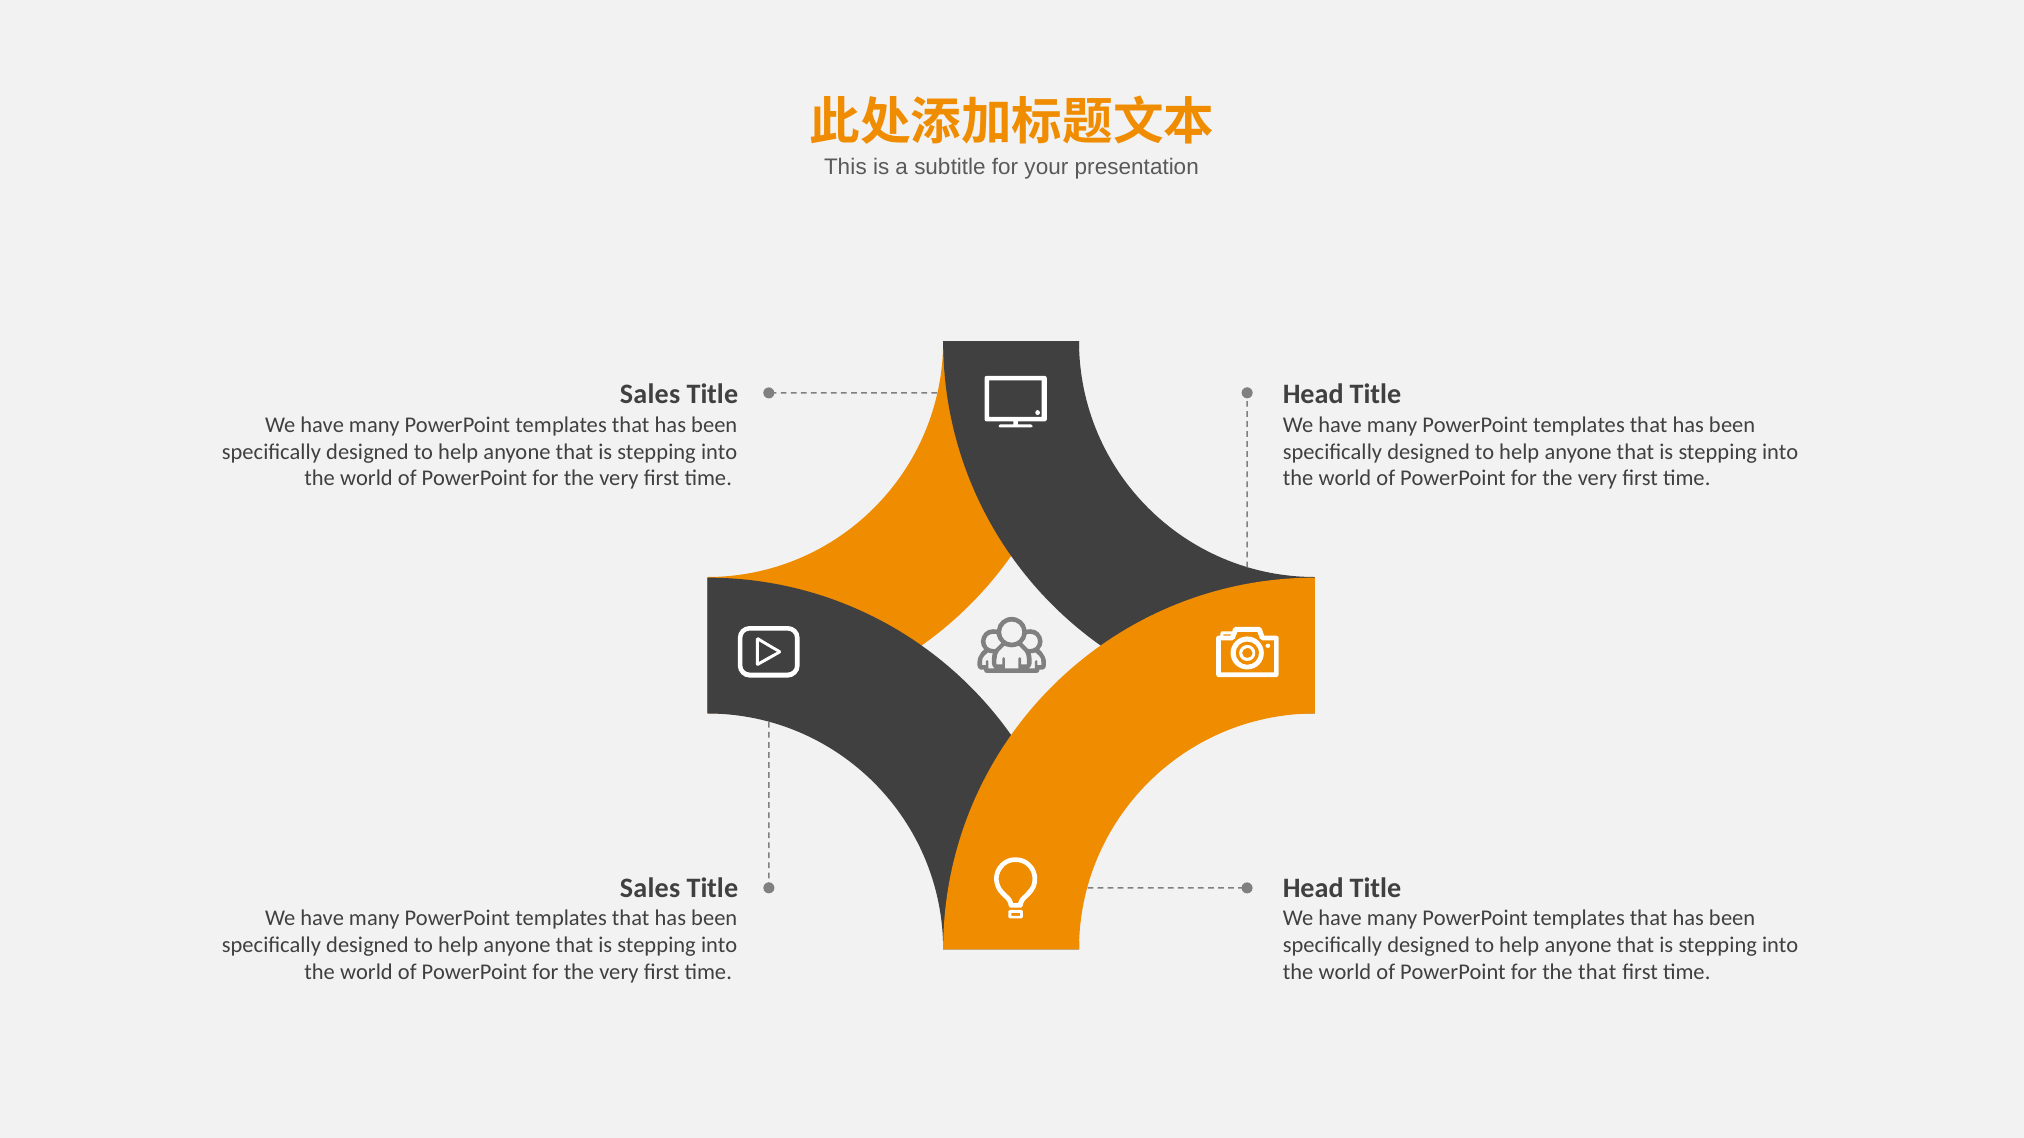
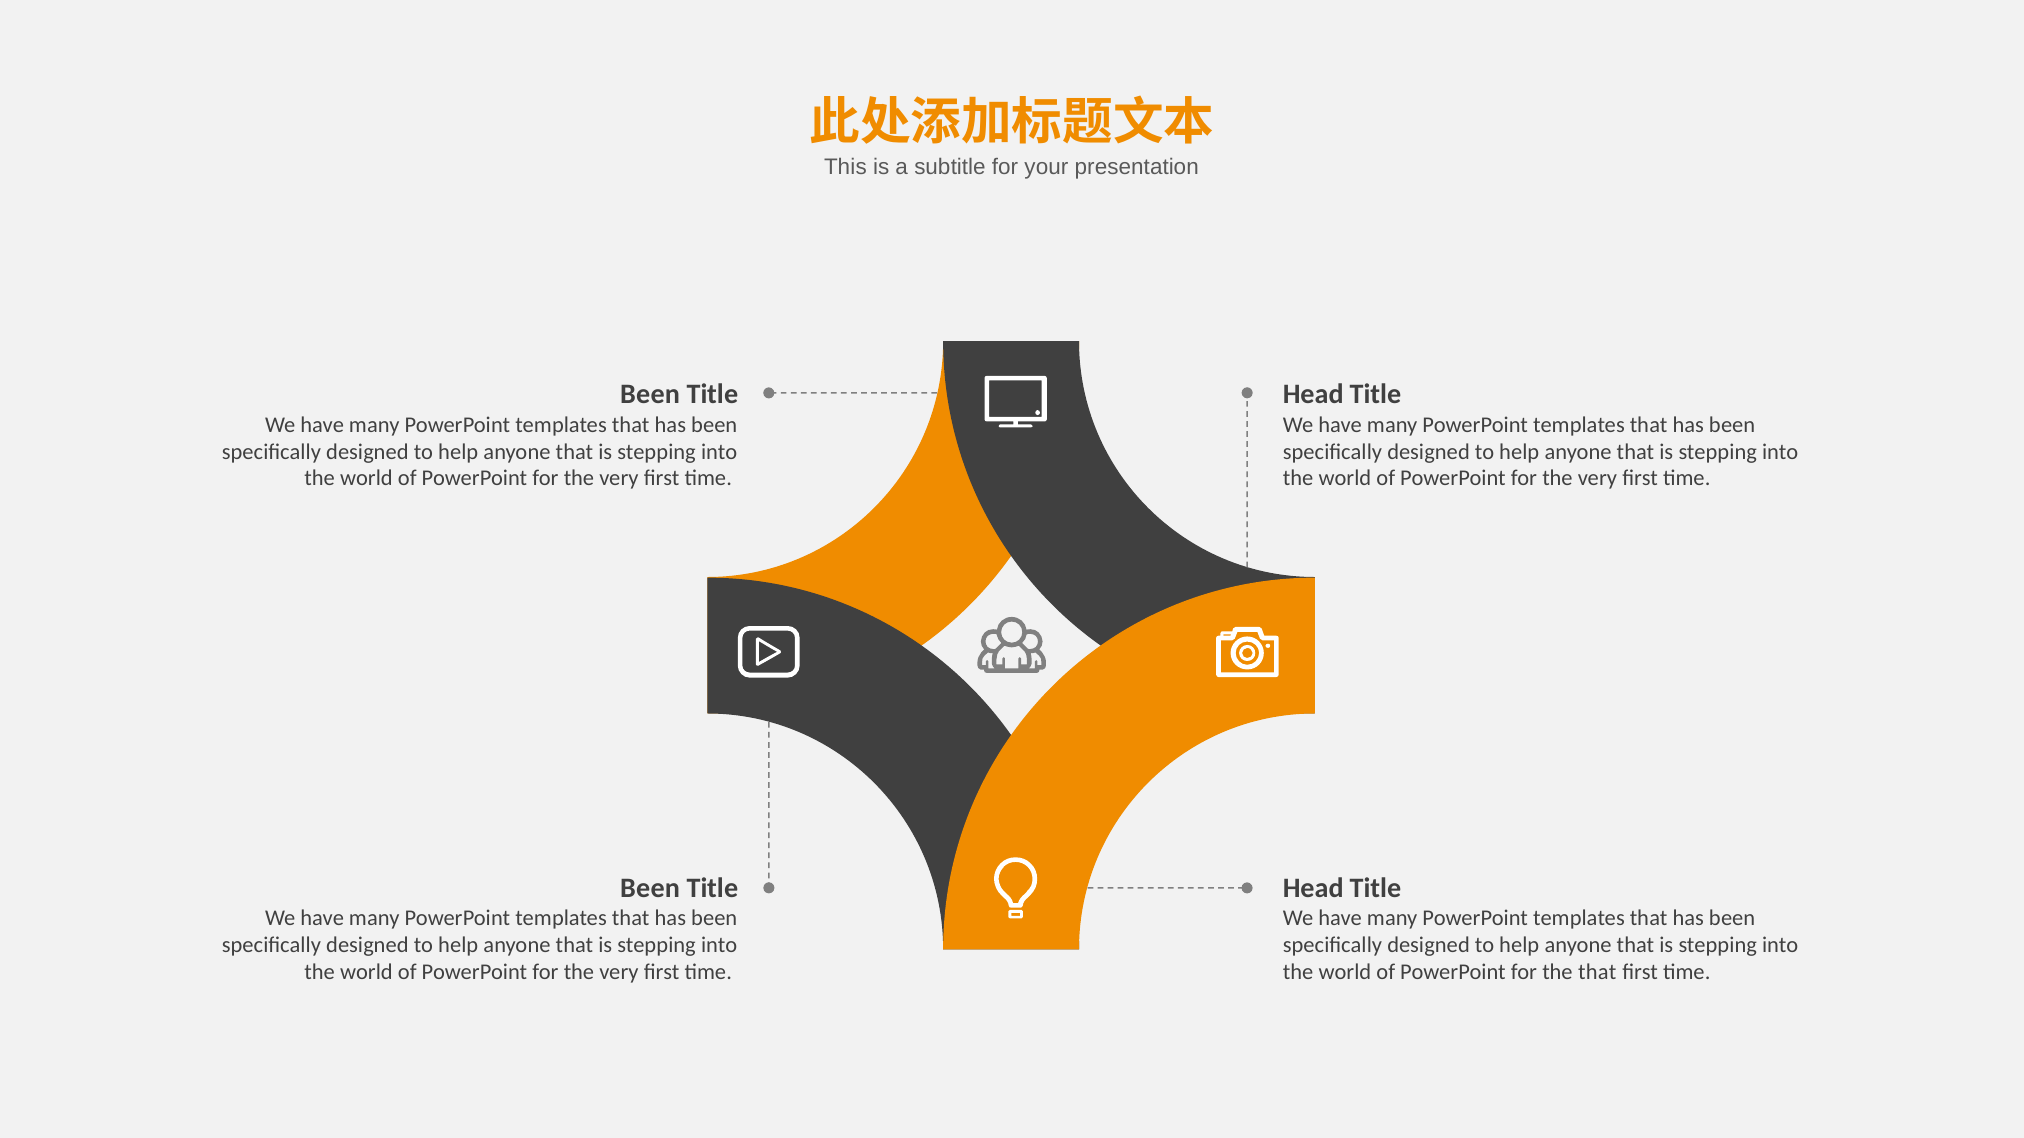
Sales at (650, 395): Sales -> Been
Sales at (650, 888): Sales -> Been
